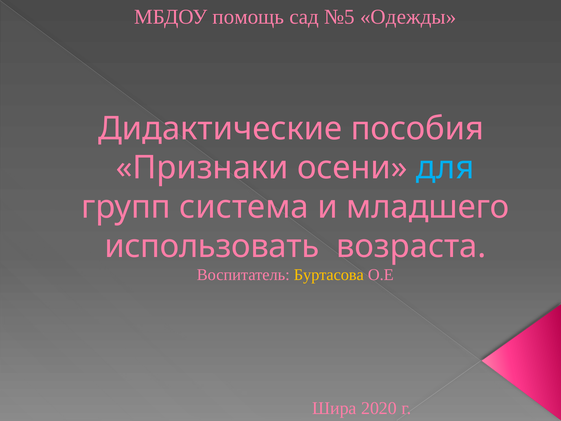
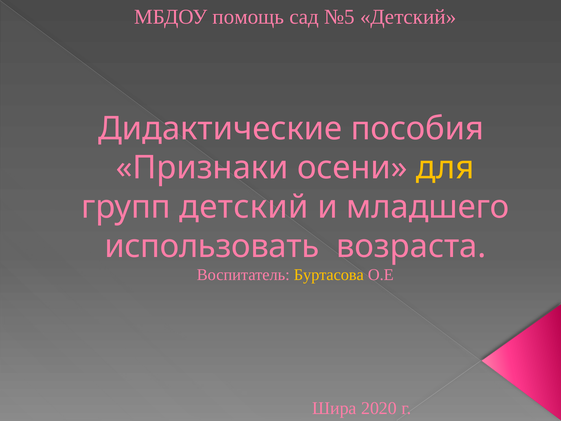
№5 Одежды: Одежды -> Детский
для colour: light blue -> yellow
групп система: система -> детский
